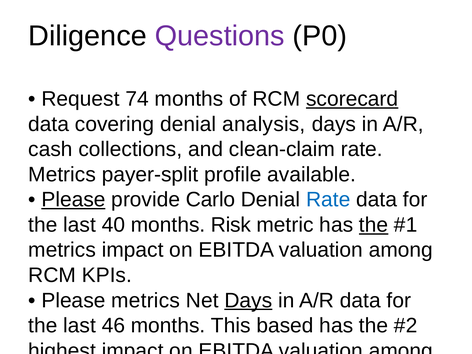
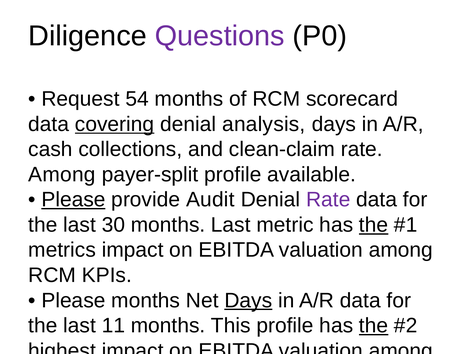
74: 74 -> 54
scorecard underline: present -> none
covering underline: none -> present
Metrics at (62, 175): Metrics -> Among
Carlo: Carlo -> Audit
Rate at (328, 200) colour: blue -> purple
40: 40 -> 30
months Risk: Risk -> Last
Please metrics: metrics -> months
46: 46 -> 11
This based: based -> profile
the at (374, 326) underline: none -> present
